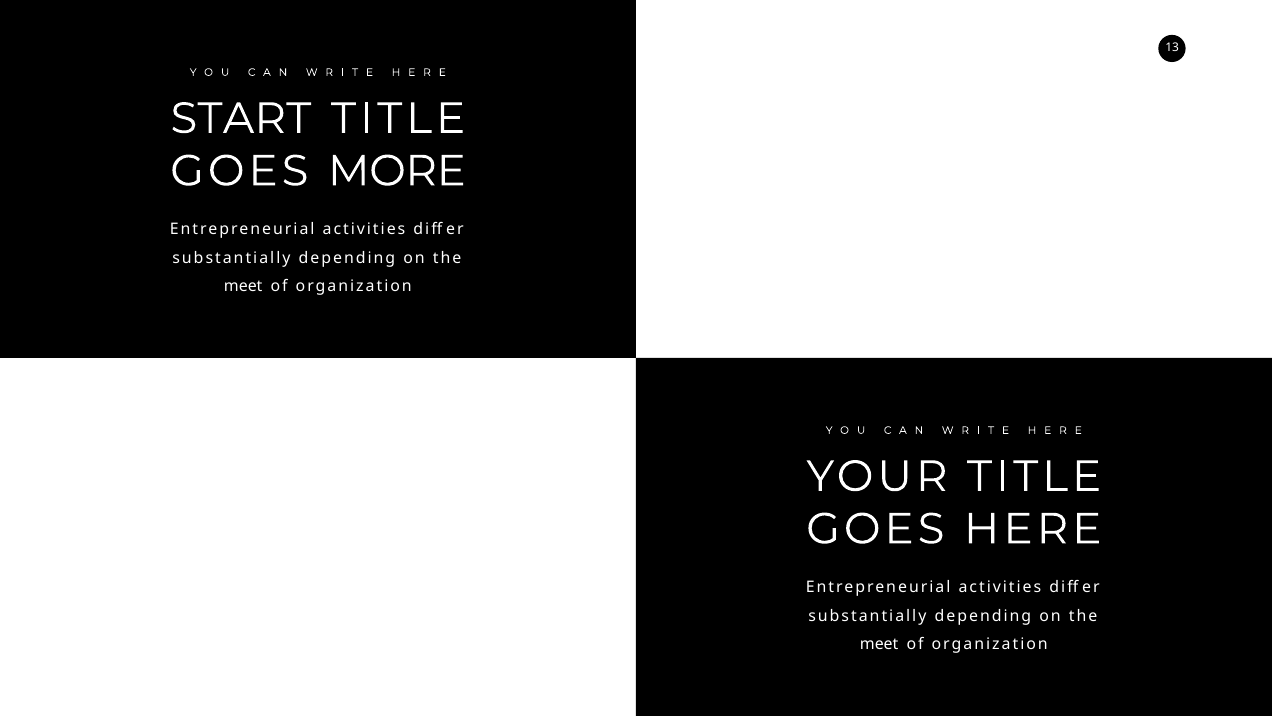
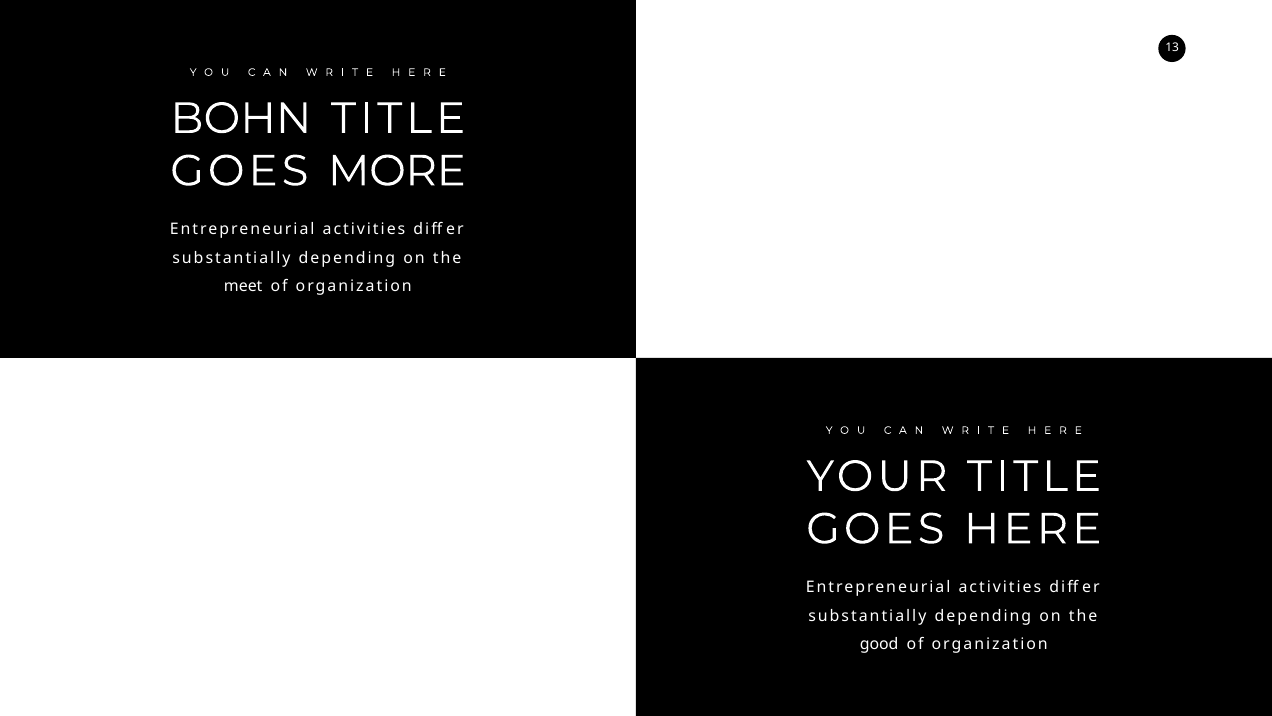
START: START -> BOHN
meet at (879, 644): meet -> good
